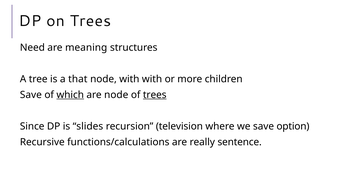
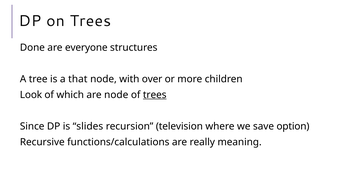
Need: Need -> Done
meaning: meaning -> everyone
with with: with -> over
Save at (31, 95): Save -> Look
which underline: present -> none
sentence: sentence -> meaning
